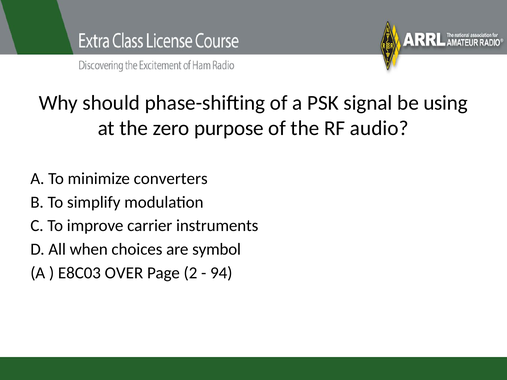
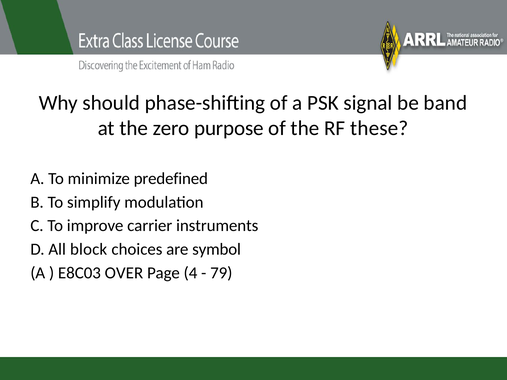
using: using -> band
audio: audio -> these
converters: converters -> predefined
when: when -> block
2: 2 -> 4
94: 94 -> 79
